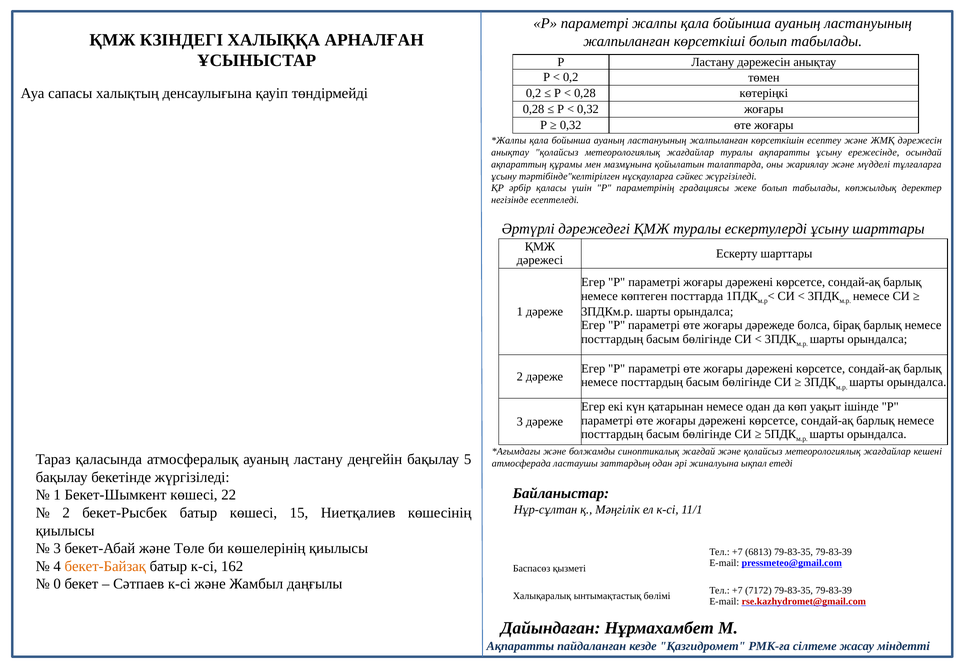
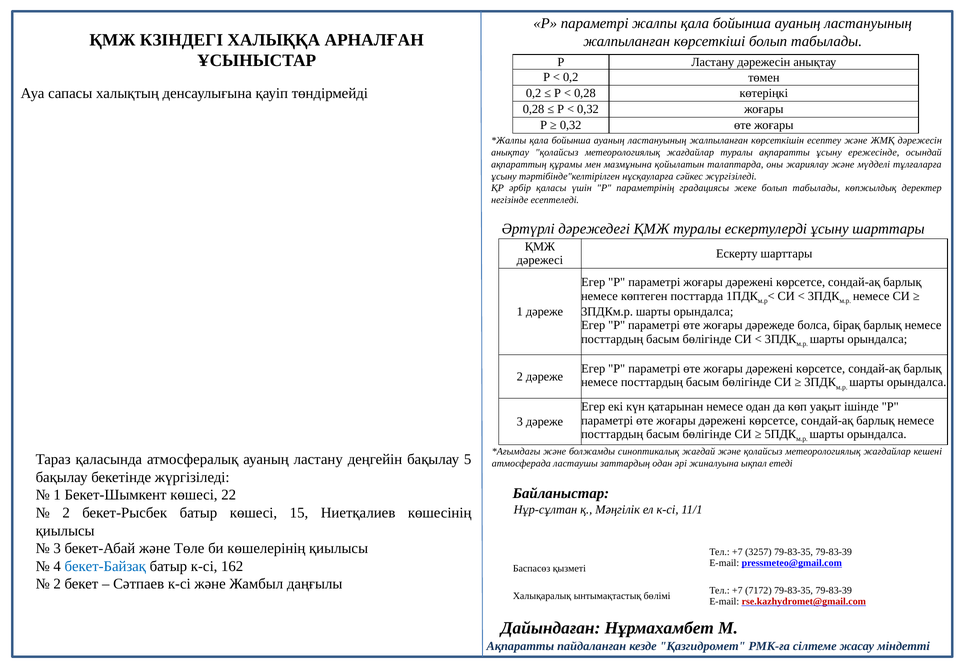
6813: 6813 -> 3257
бекет-Байзақ colour: orange -> blue
0 at (57, 584): 0 -> 2
